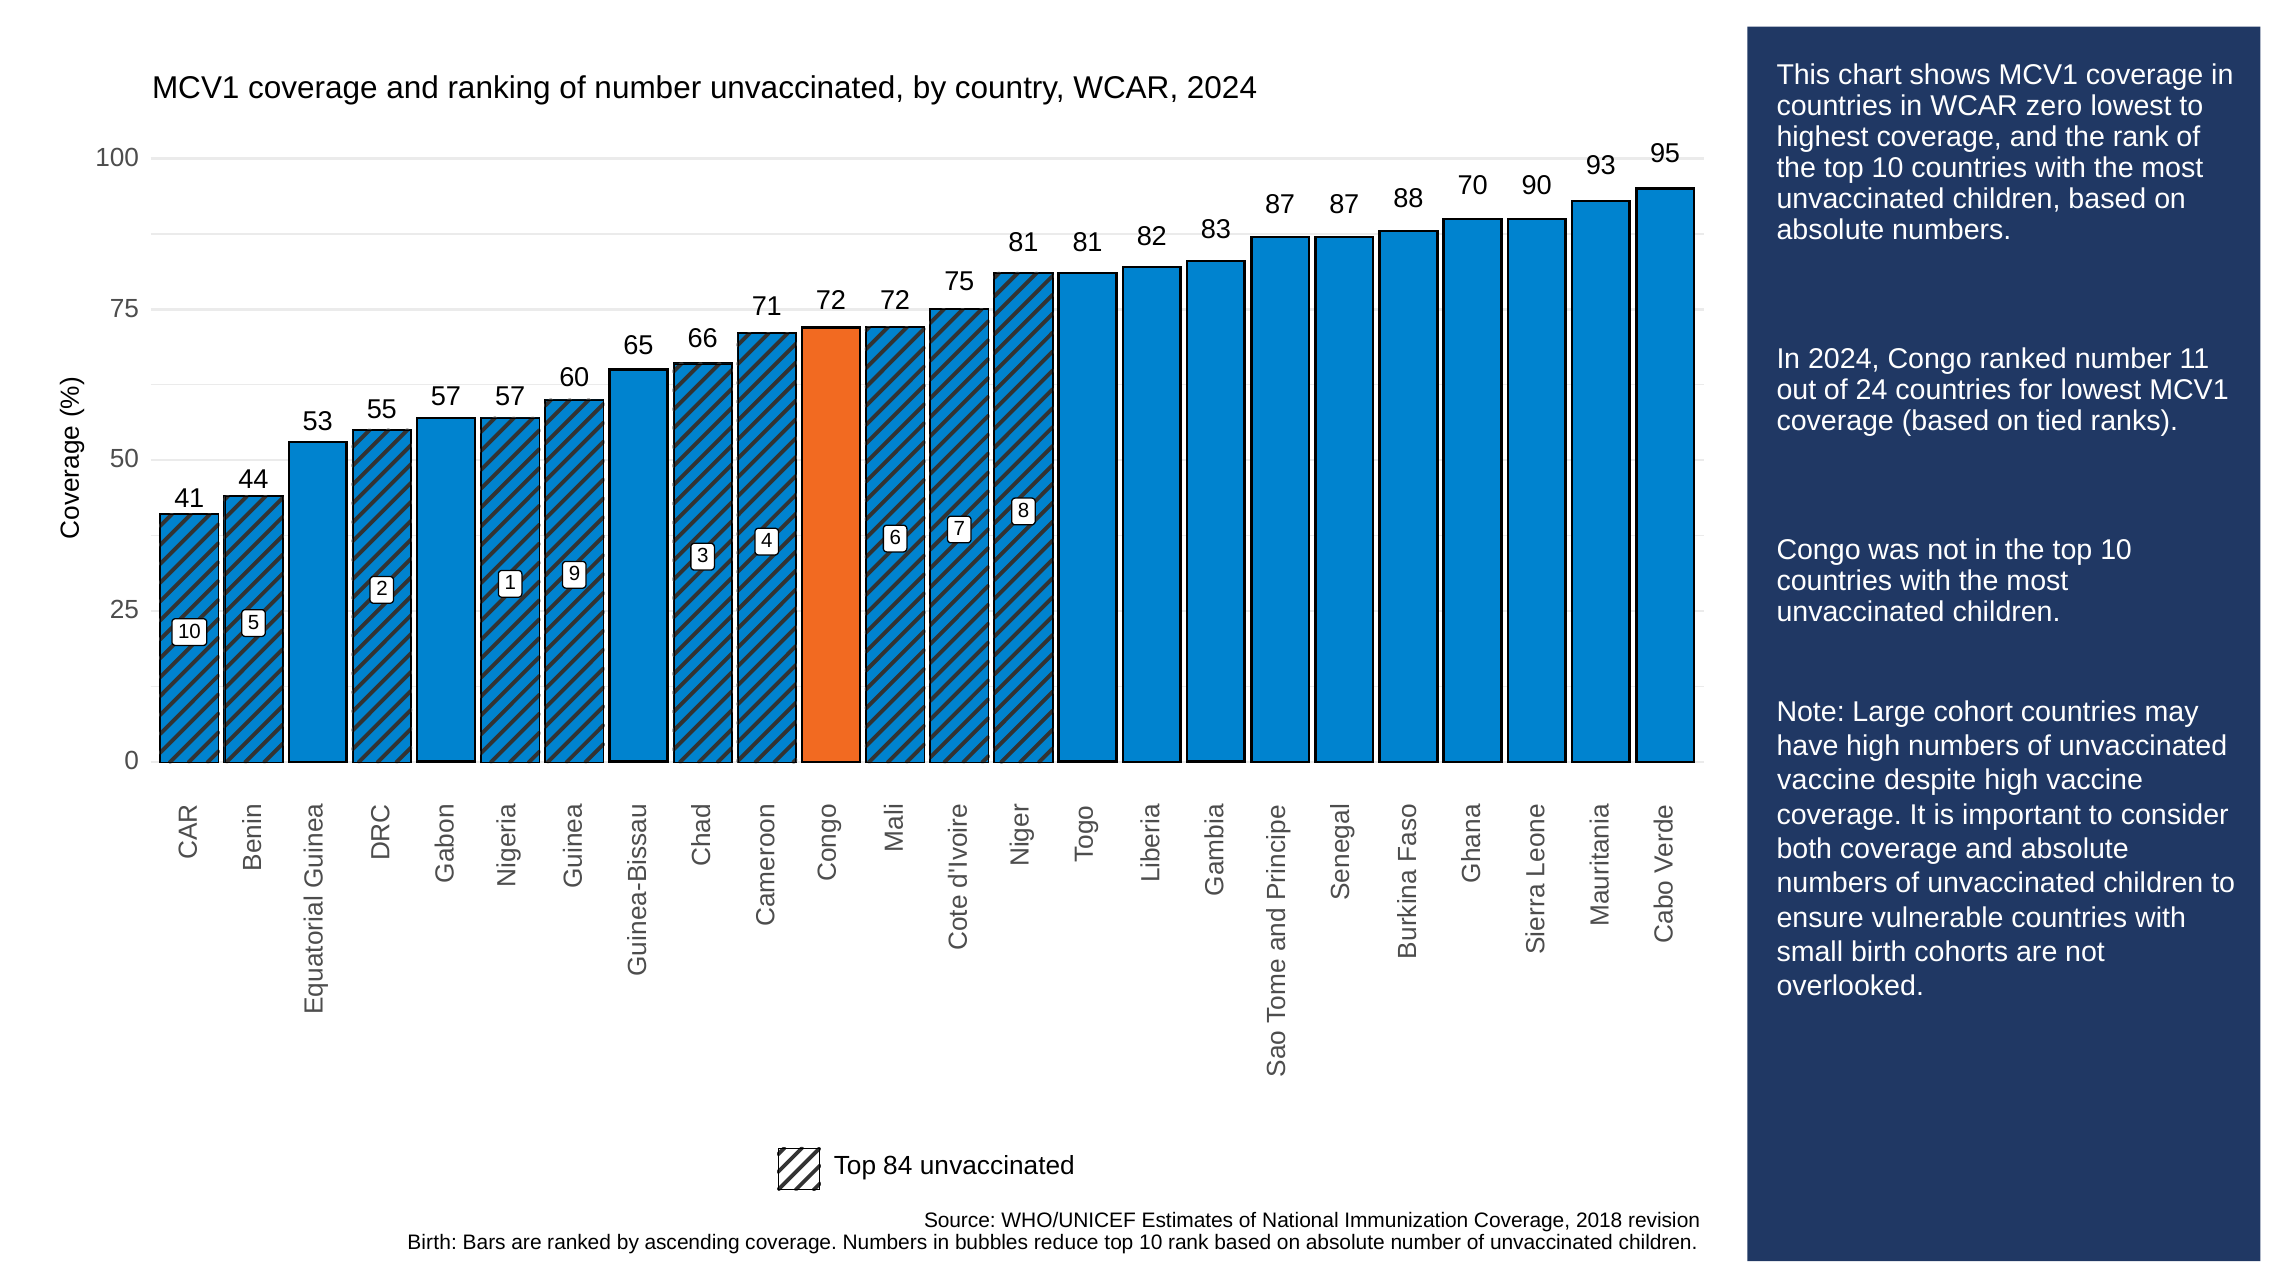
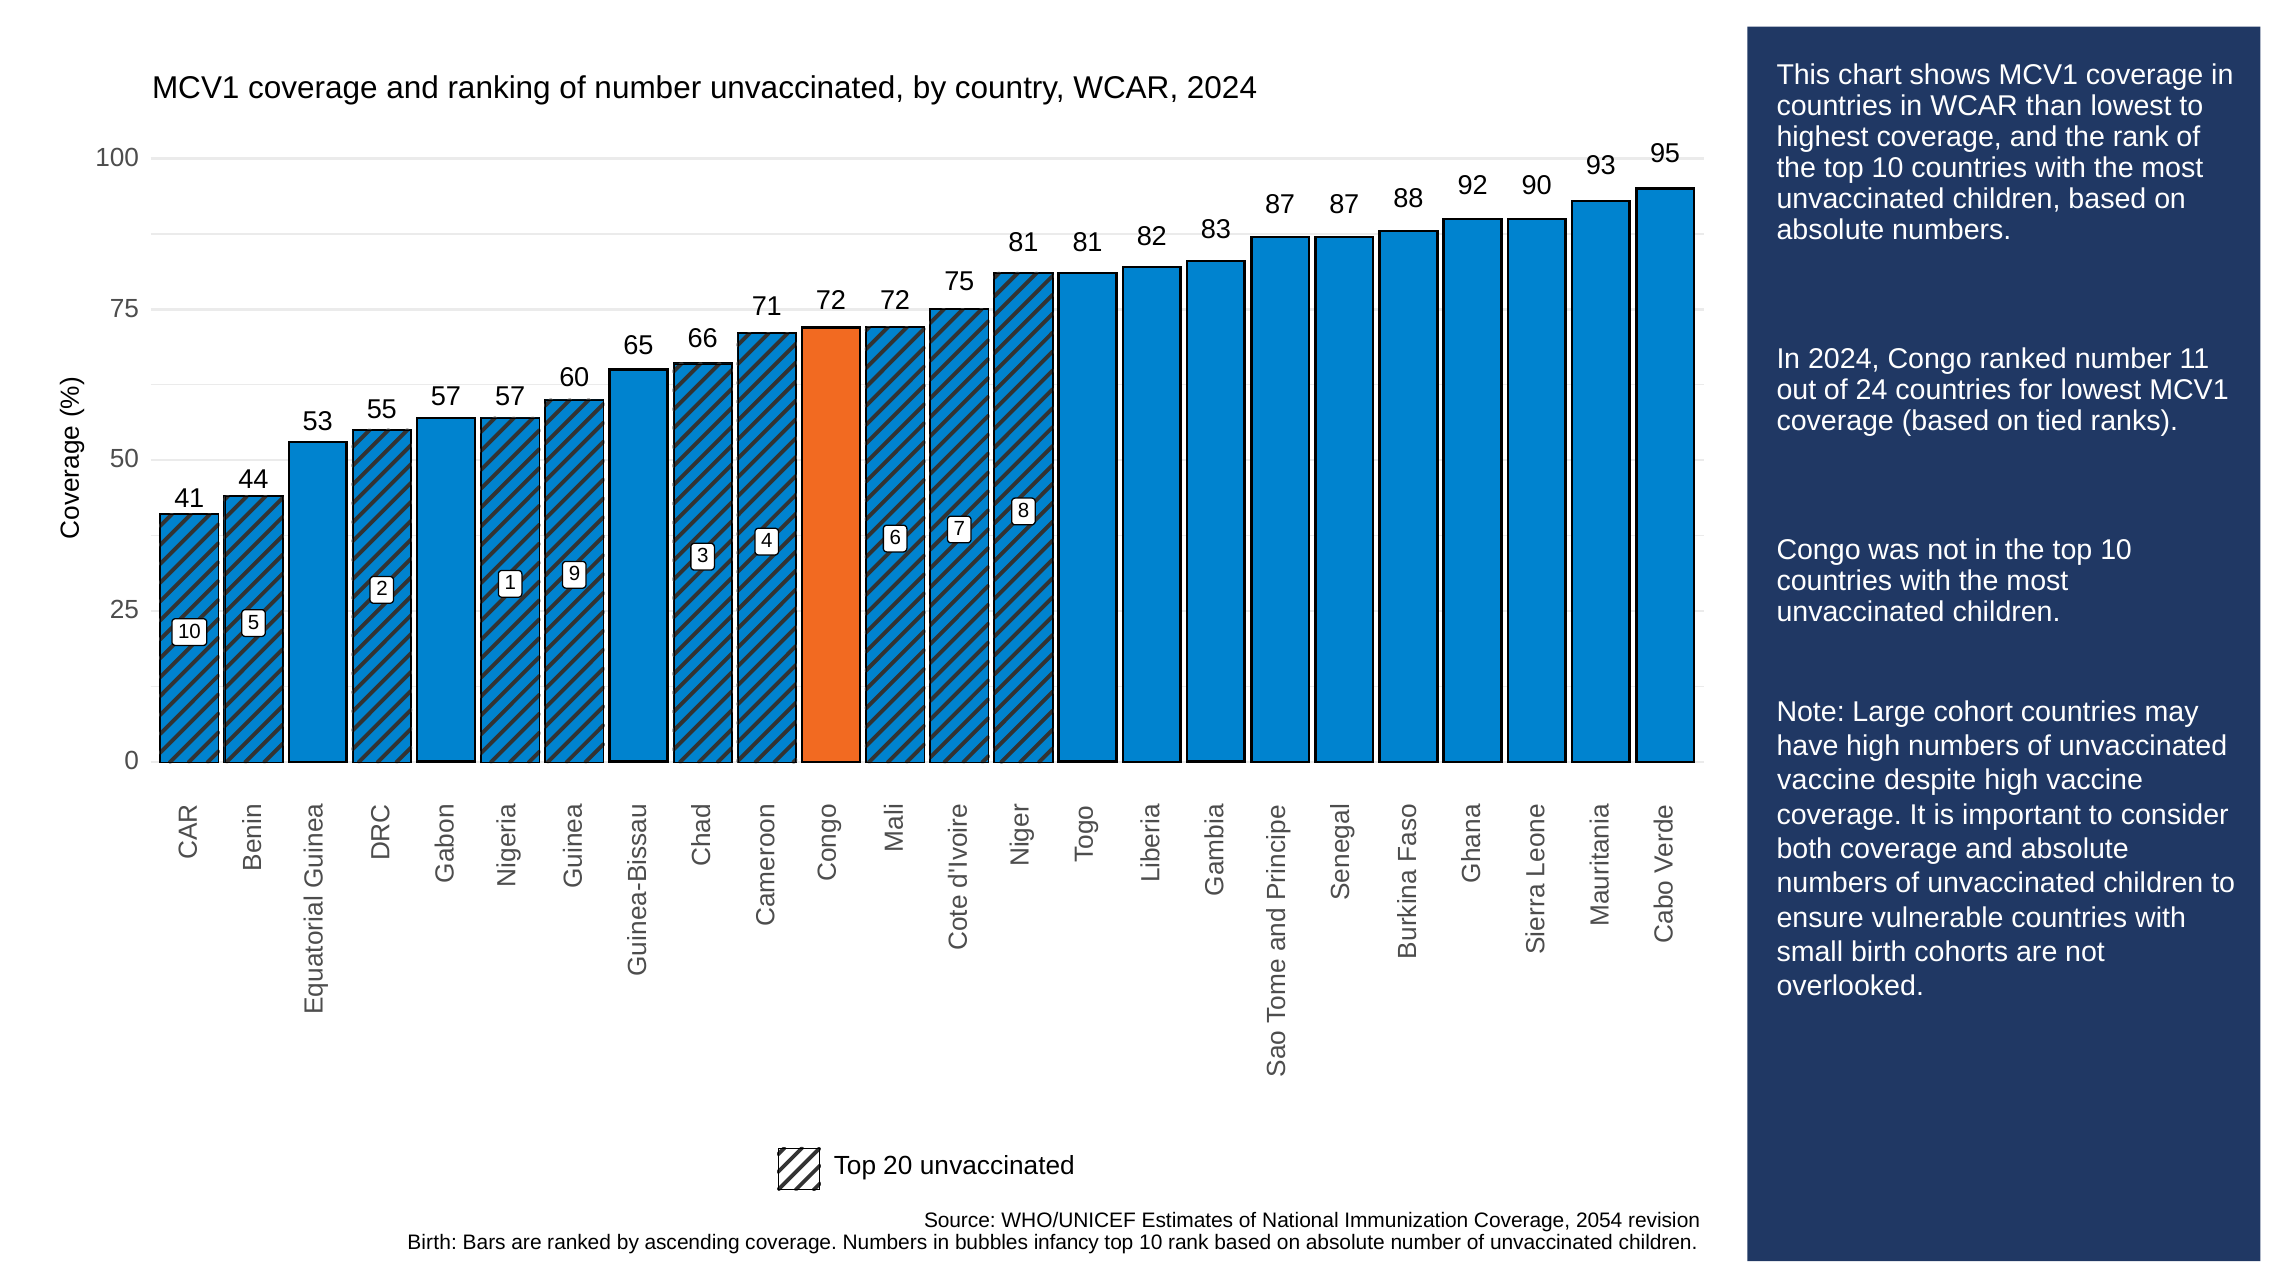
zero: zero -> than
70: 70 -> 92
84: 84 -> 20
2018: 2018 -> 2054
reduce: reduce -> infancy
